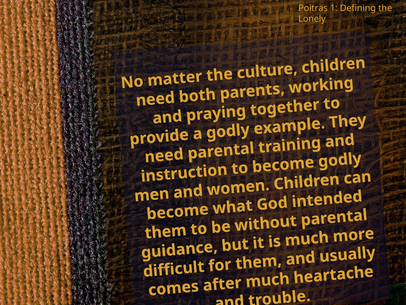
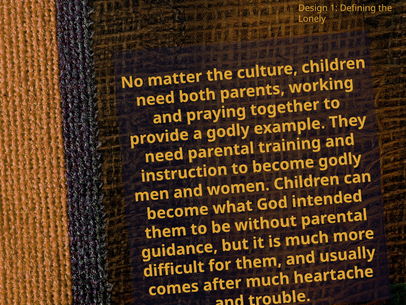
Poitras: Poitras -> Design
